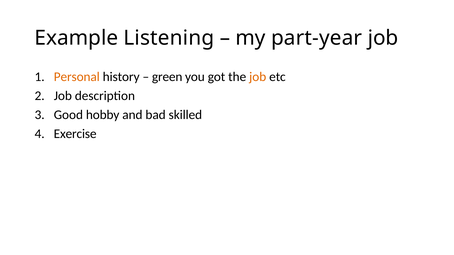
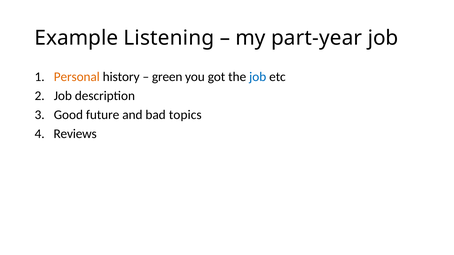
job at (258, 77) colour: orange -> blue
hobby: hobby -> future
skilled: skilled -> topics
Exercise: Exercise -> Reviews
